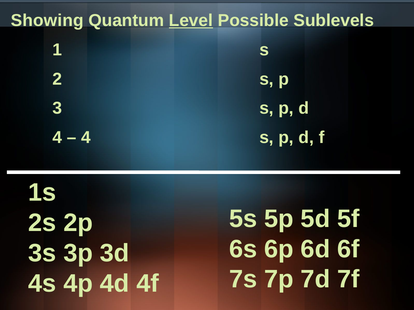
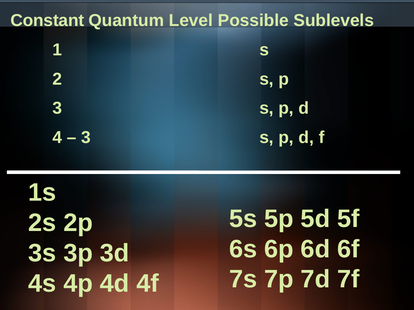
Showing: Showing -> Constant
Level underline: present -> none
4 at (86, 138): 4 -> 3
